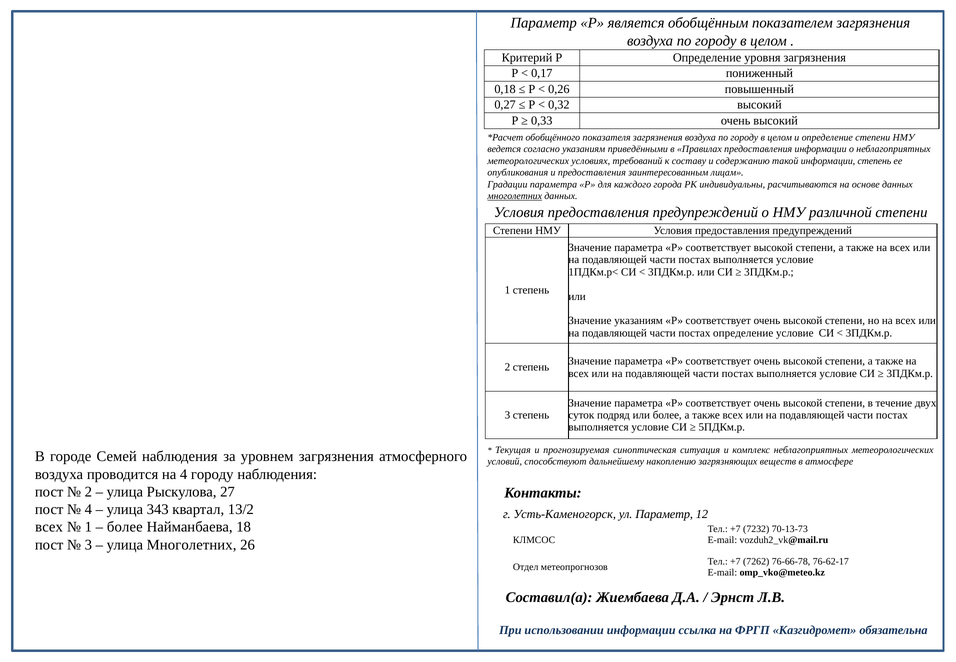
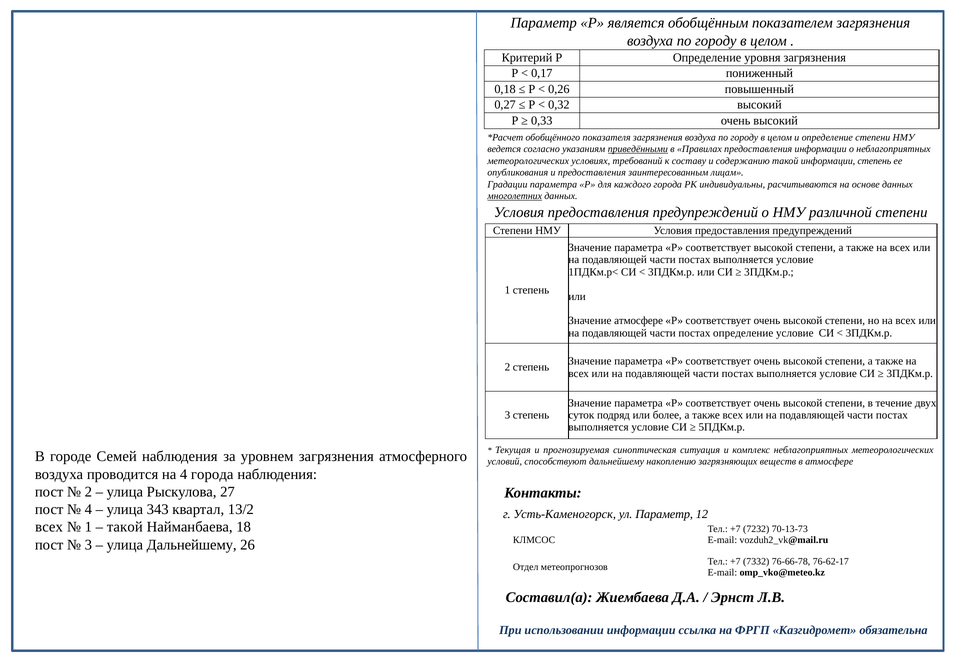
приведёнными underline: none -> present
Значение указаниям: указаниям -> атмосфере
4 городу: городу -> города
более at (125, 527): более -> такой
улица Многолетних: Многолетних -> Дальнейшему
7262: 7262 -> 7332
